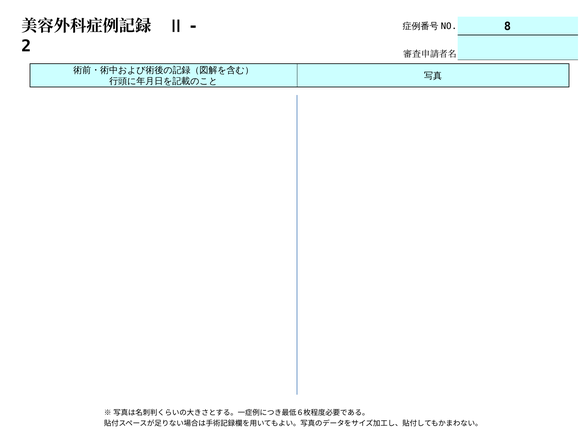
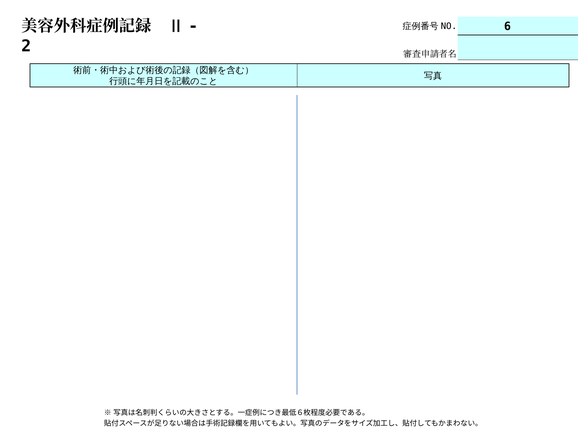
8: 8 -> 6
